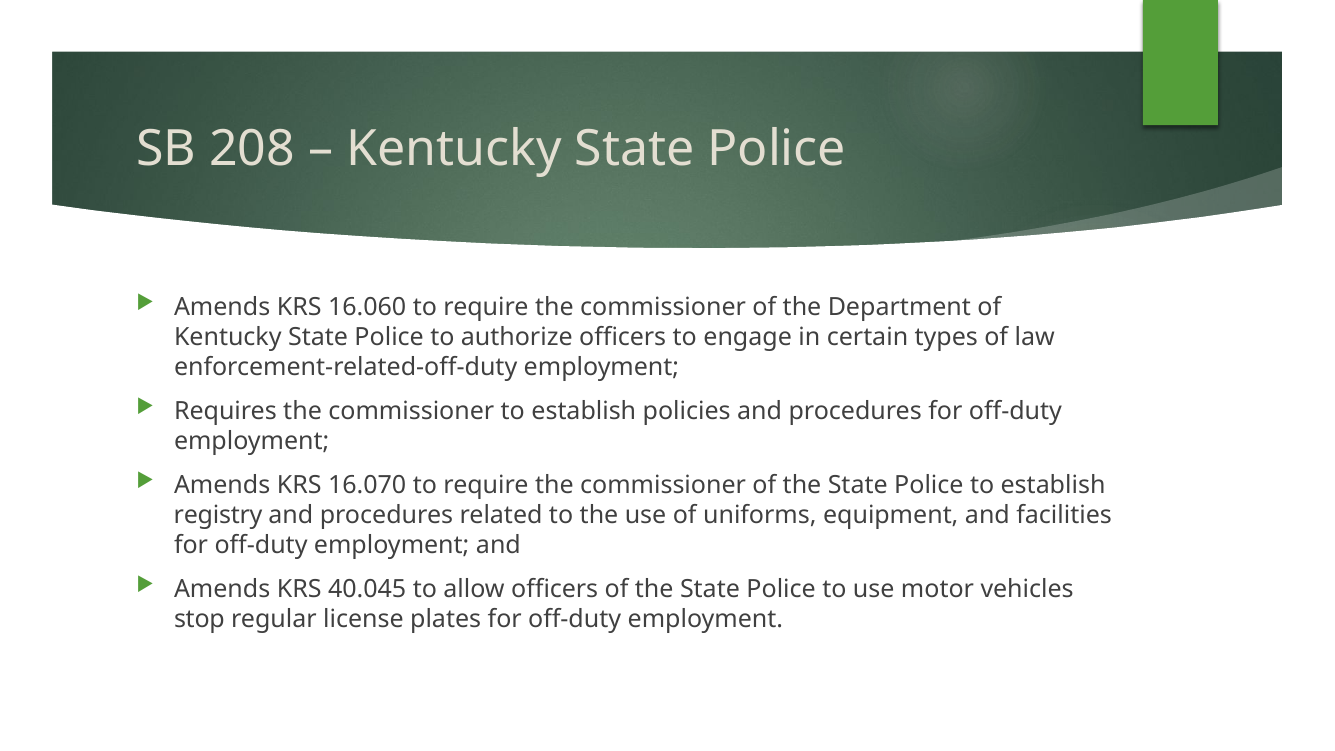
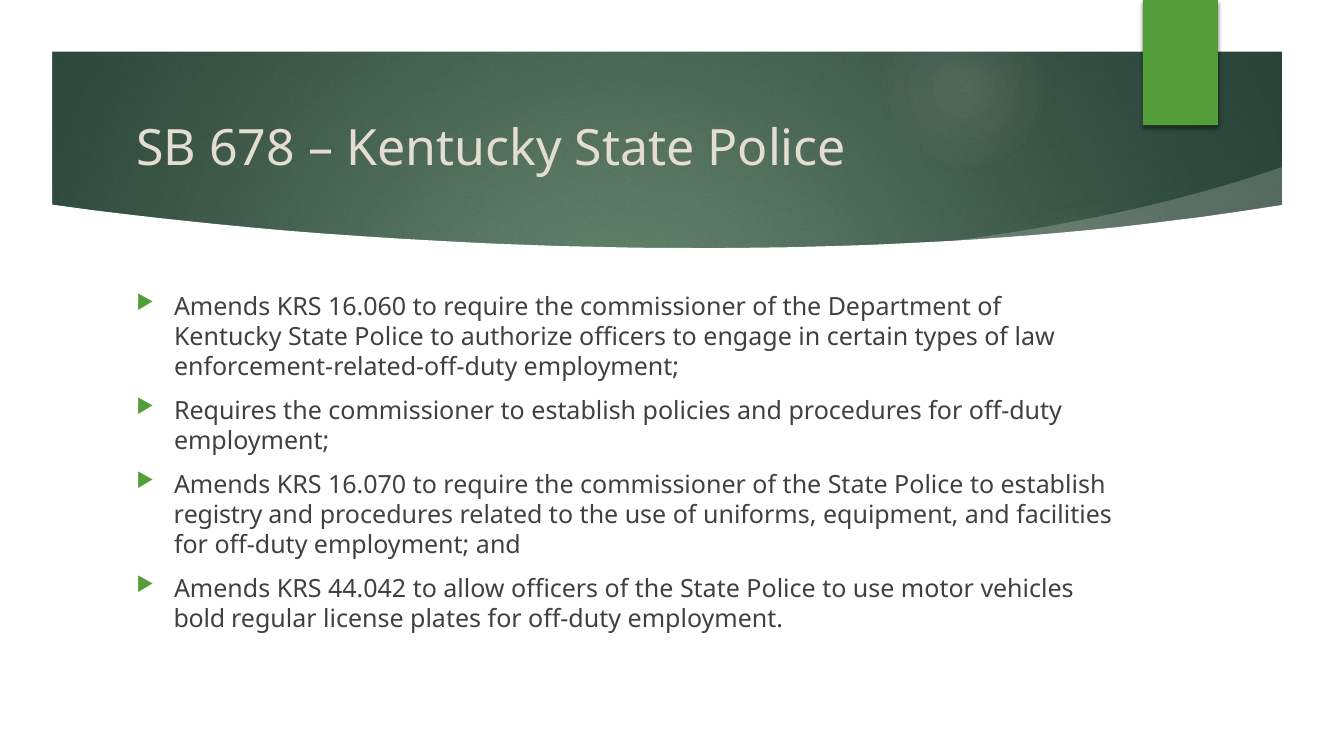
208: 208 -> 678
40.045: 40.045 -> 44.042
stop: stop -> bold
